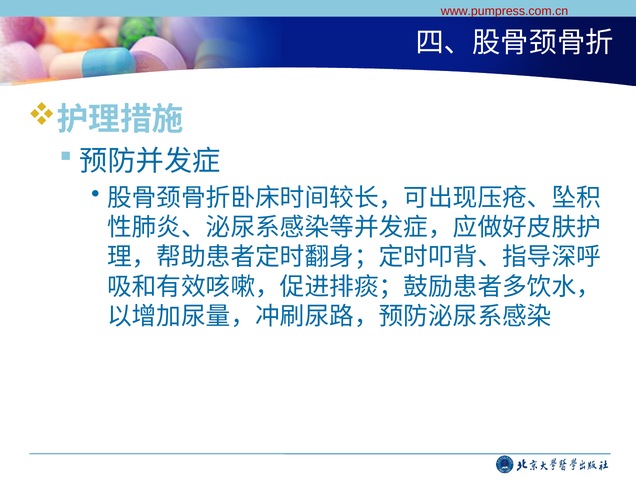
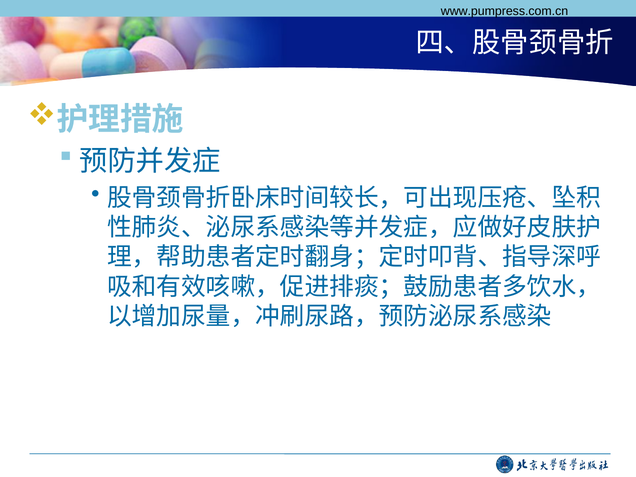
www.pumpress.com.cn colour: red -> black
